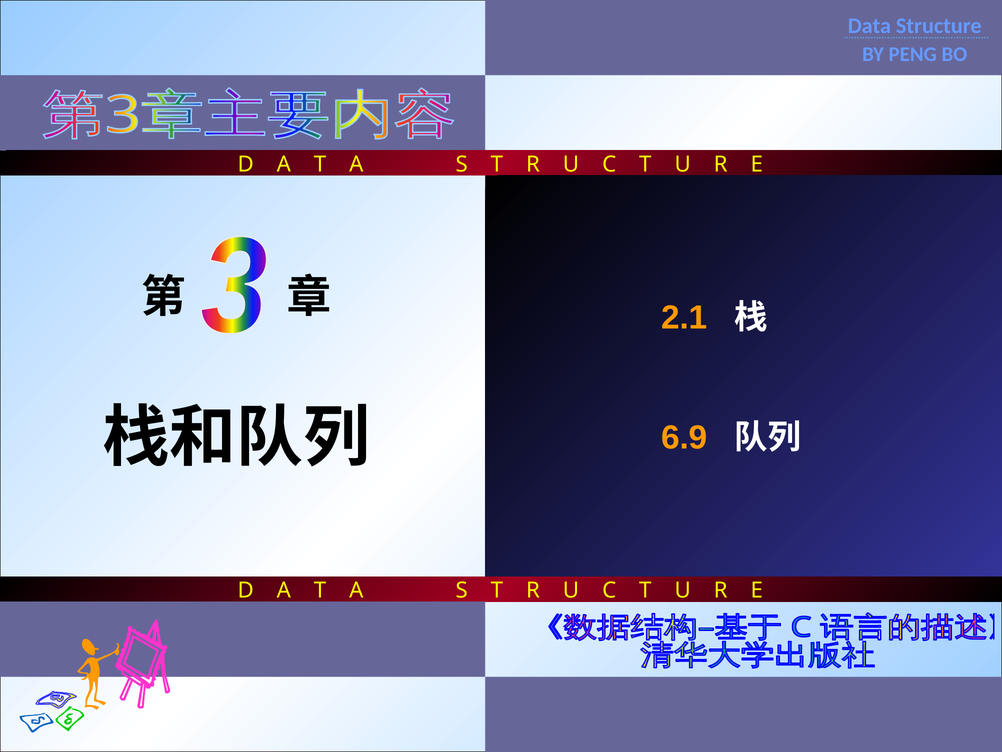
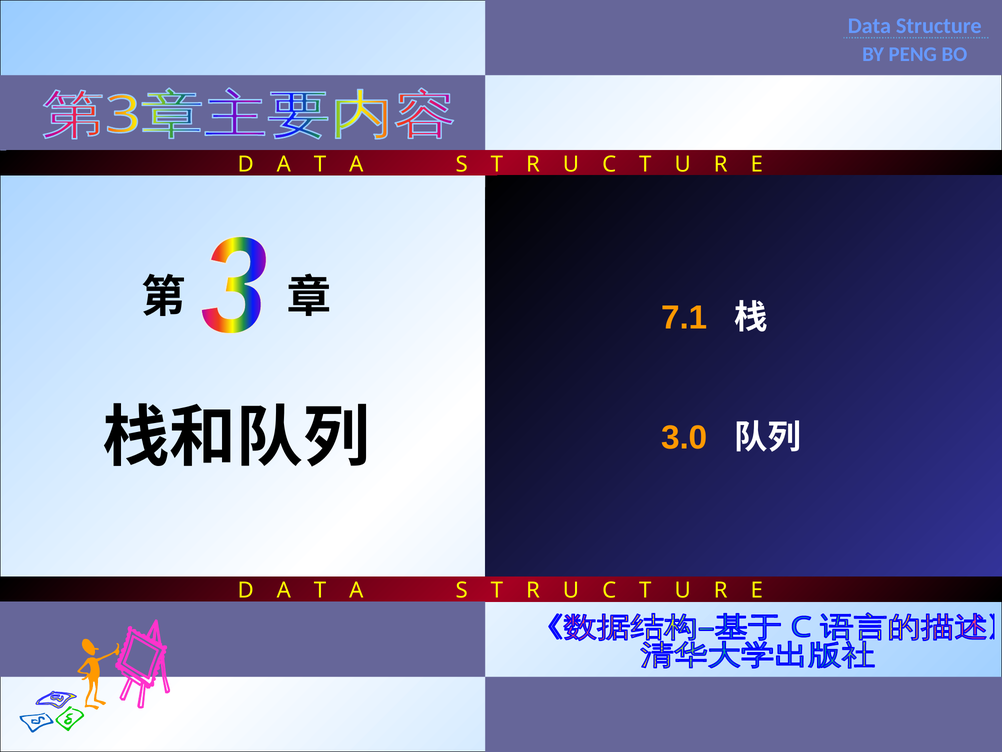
2.1: 2.1 -> 7.1
6.9: 6.9 -> 3.0
